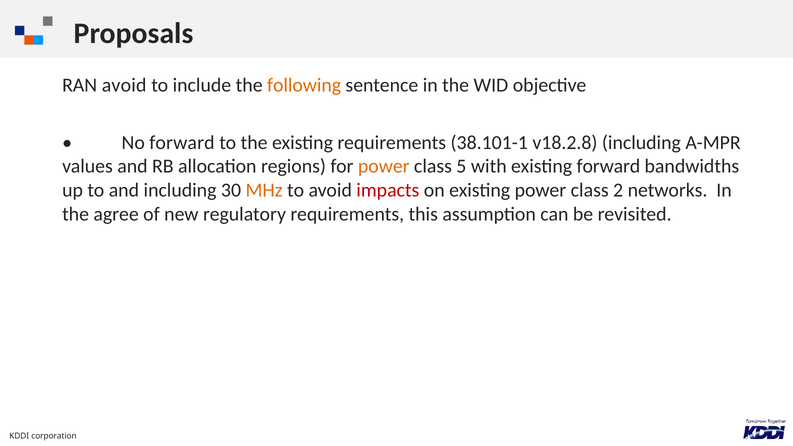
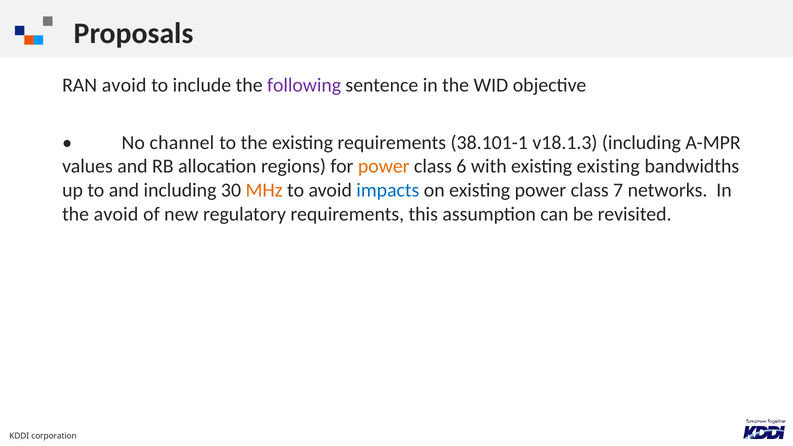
following colour: orange -> purple
No forward: forward -> channel
v18.2.8: v18.2.8 -> v18.1.3
5: 5 -> 6
existing forward: forward -> existing
impacts colour: red -> blue
class 2: 2 -> 7
the agree: agree -> avoid
